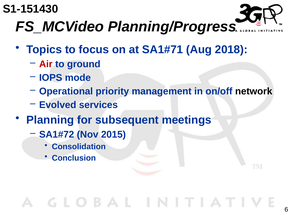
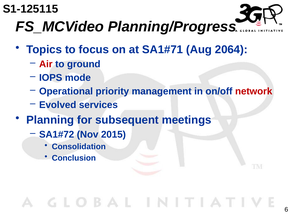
S1-151430: S1-151430 -> S1-125115
2018: 2018 -> 2064
network colour: black -> red
